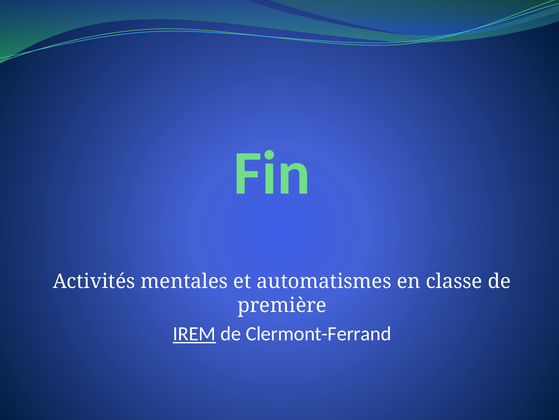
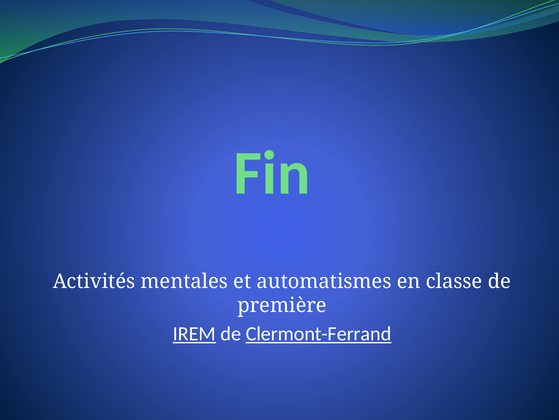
Clermont-Ferrand underline: none -> present
